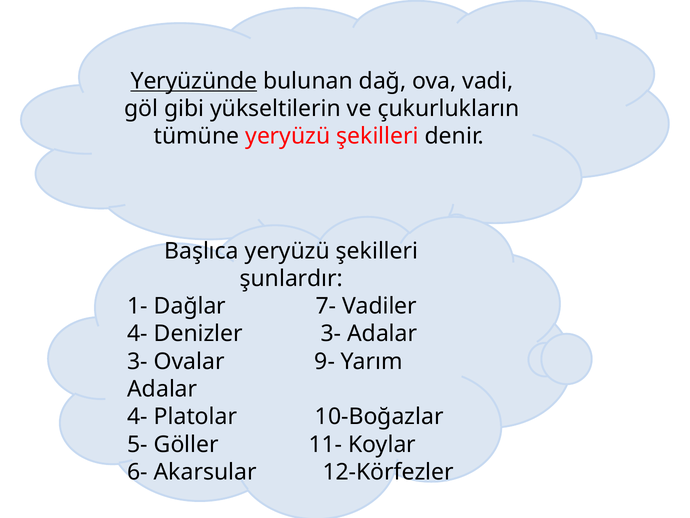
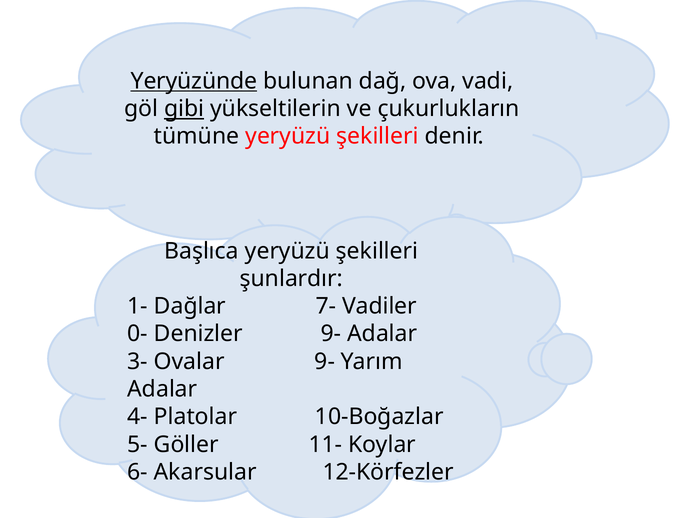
gibi underline: none -> present
4- at (138, 334): 4- -> 0-
Denizler 3-: 3- -> 9-
